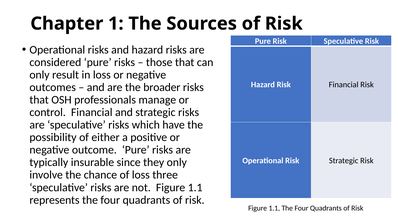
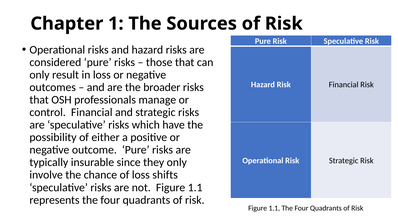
three: three -> shifts
